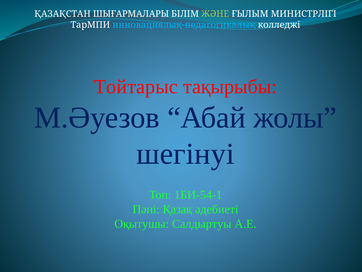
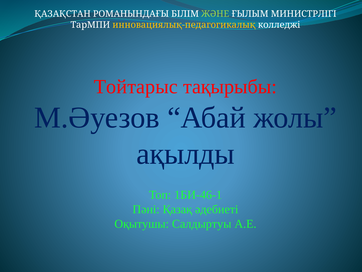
ШЫҒАРМАЛАРЫ: ШЫҒАРМАЛАРЫ -> РОМАНЫНДАҒЫ
инновациялық-педагогикалық colour: light blue -> yellow
шегінуі: шегінуі -> ақылды
1БИ-54-1: 1БИ-54-1 -> 1БИ-46-1
